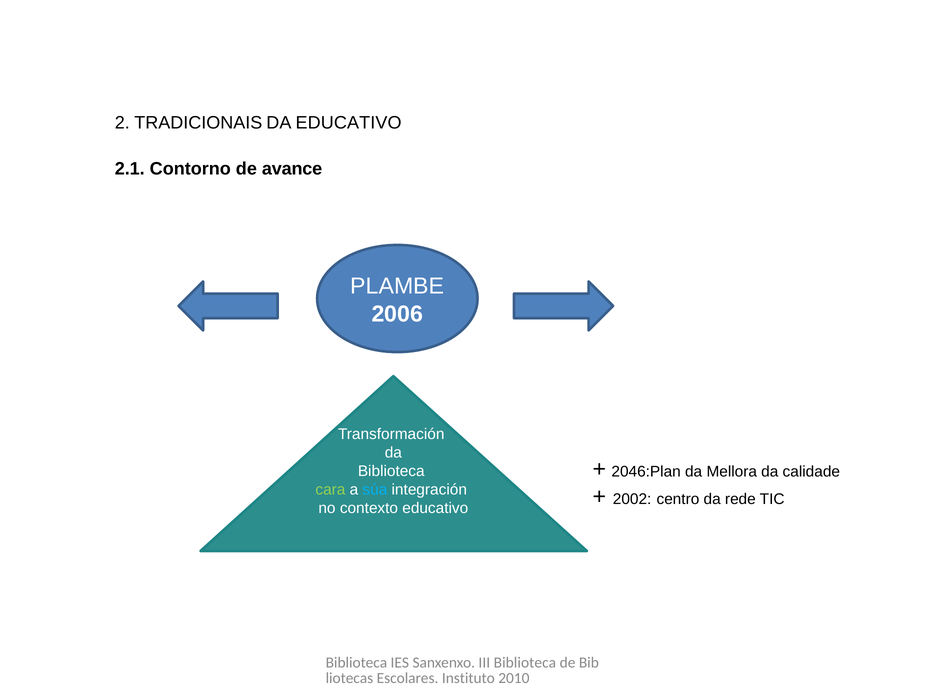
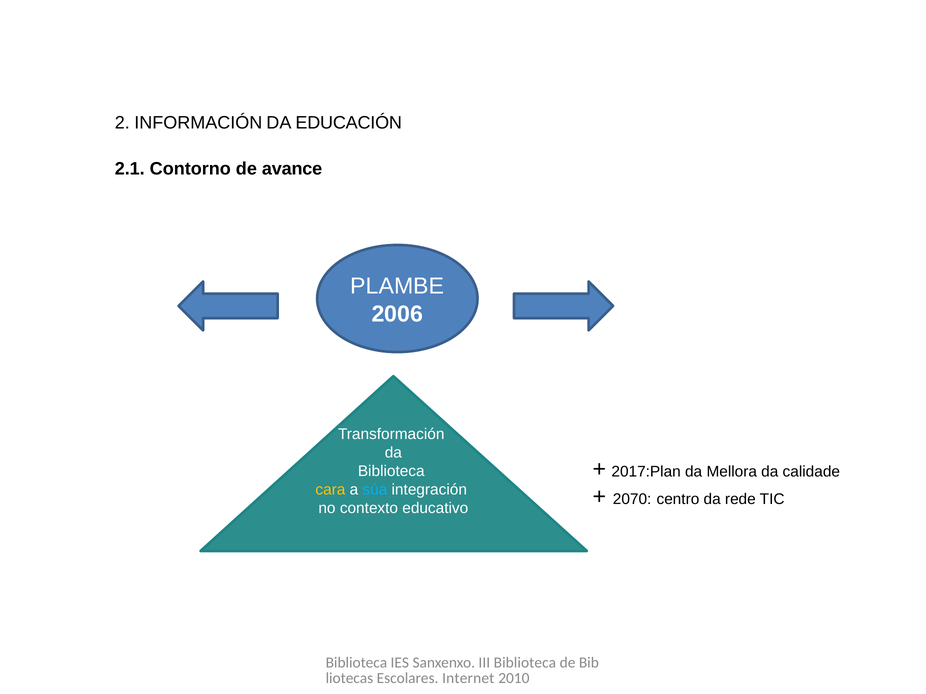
TRADICIONAIS: TRADICIONAIS -> INFORMACIÓN
DA EDUCATIVO: EDUCATIVO -> EDUCACIÓN
2046:Plan: 2046:Plan -> 2017:Plan
cara colour: light green -> yellow
2002: 2002 -> 2070
Instituto: Instituto -> Internet
